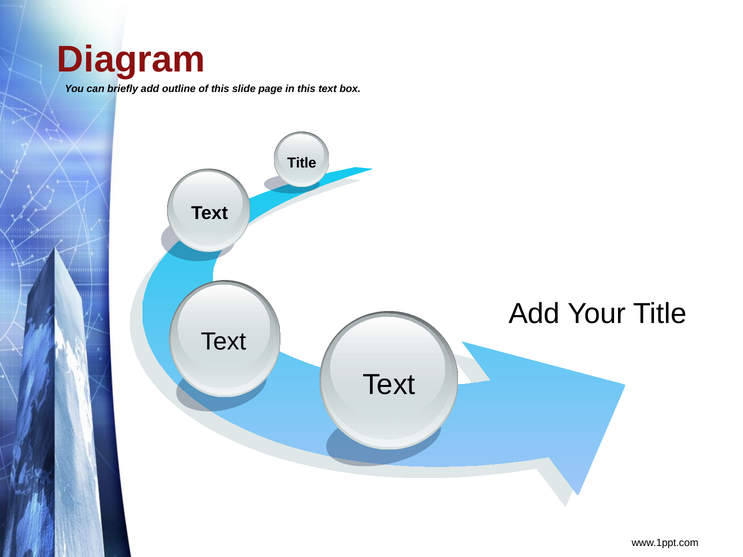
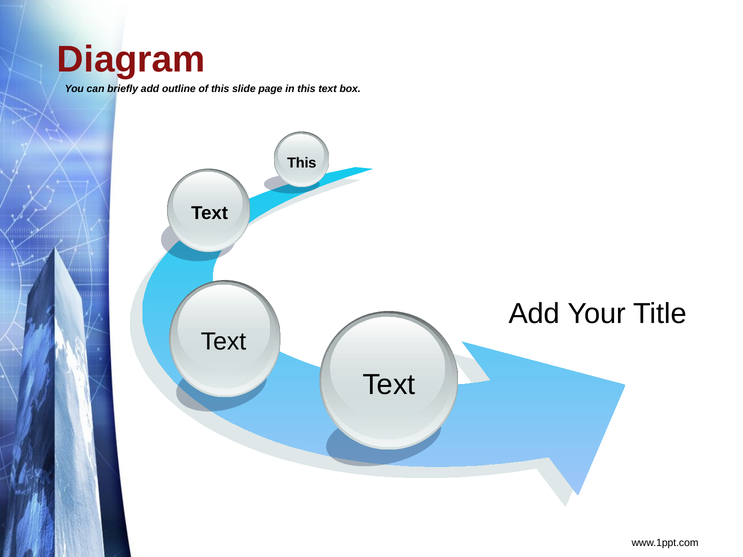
Title at (302, 163): Title -> This
